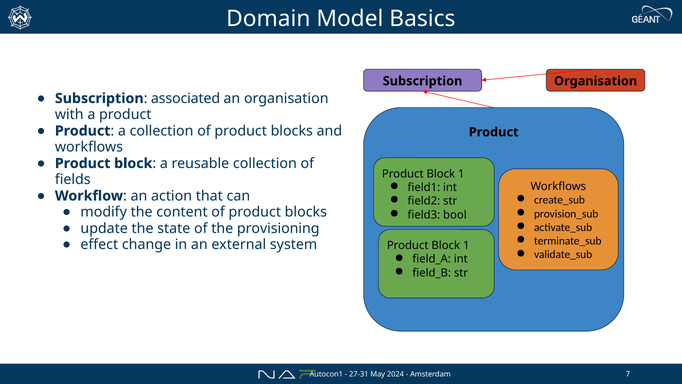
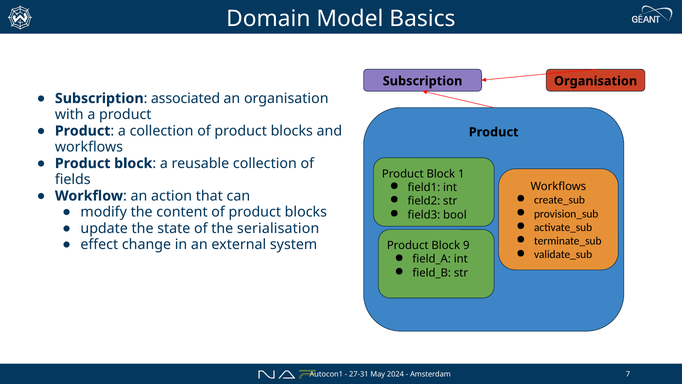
provisioning: provisioning -> serialisation
1 at (466, 245): 1 -> 9
